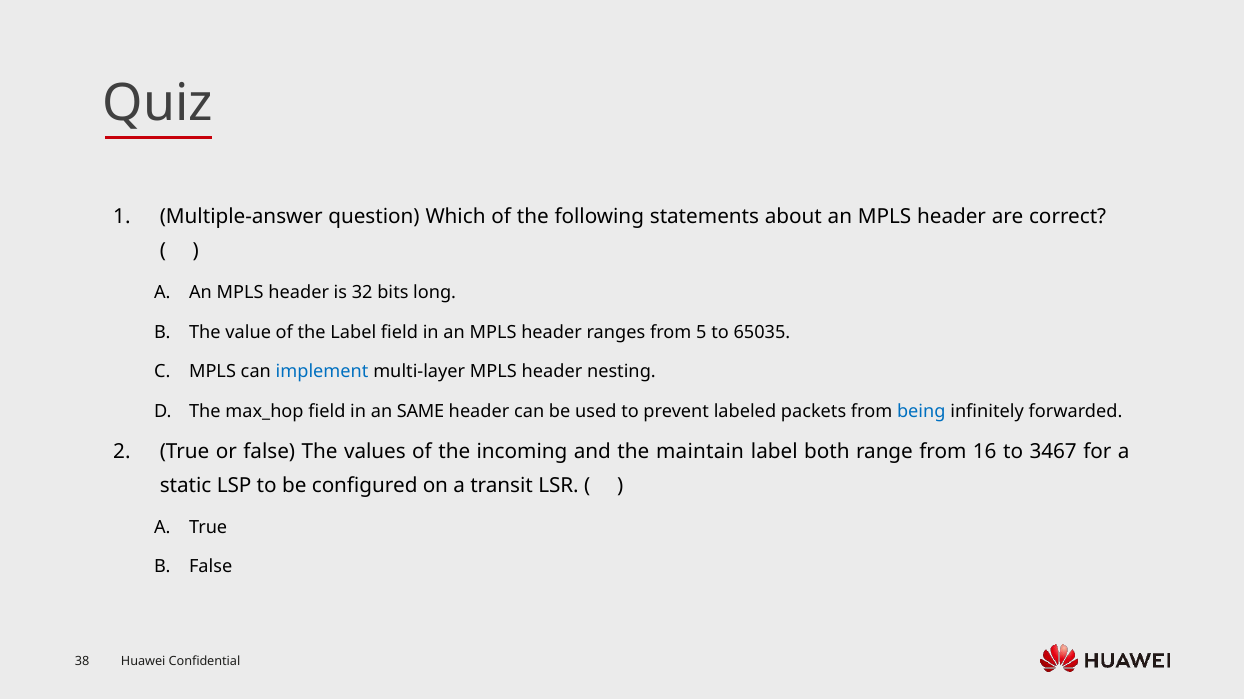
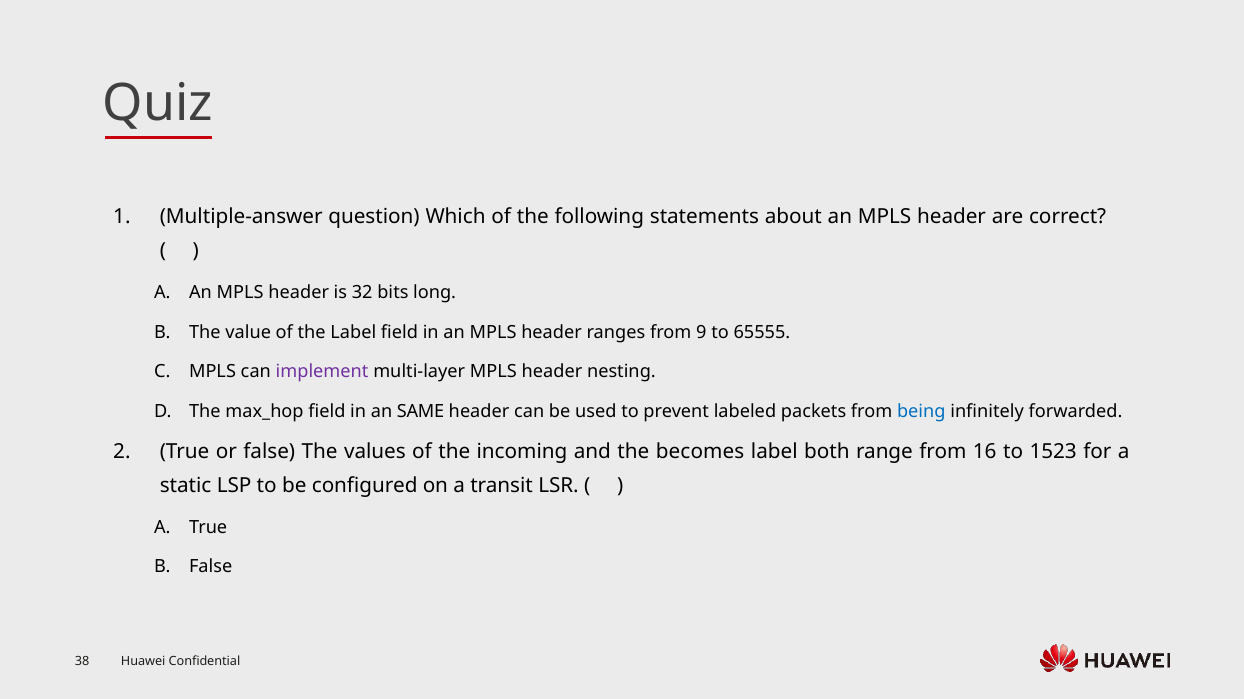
5: 5 -> 9
65035: 65035 -> 65555
implement colour: blue -> purple
maintain: maintain -> becomes
3467: 3467 -> 1523
